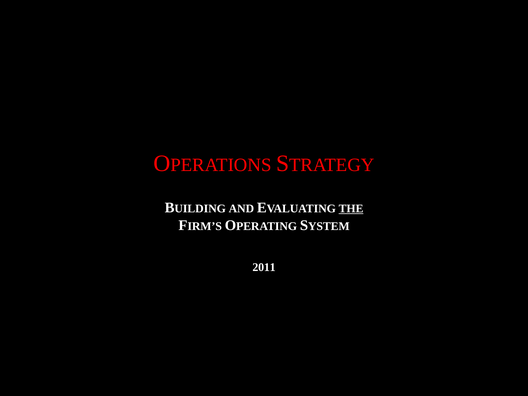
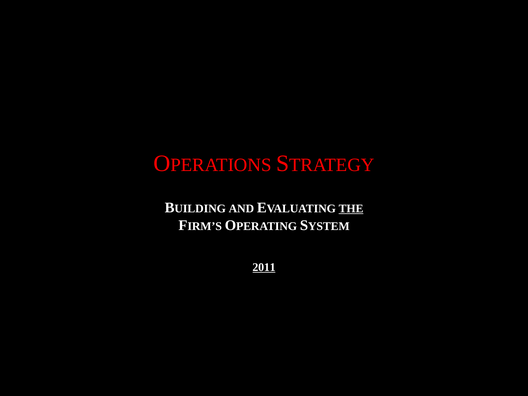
2011 underline: none -> present
